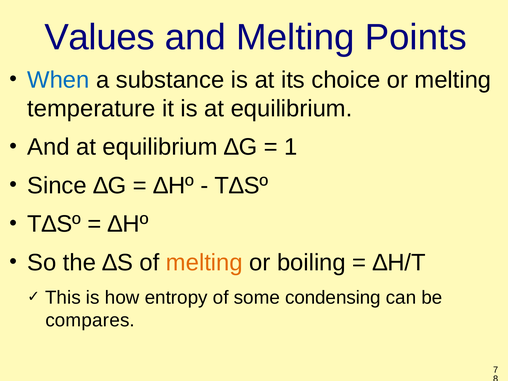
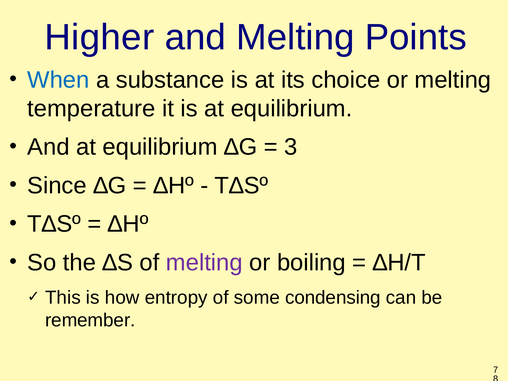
Values: Values -> Higher
1: 1 -> 3
melting at (204, 263) colour: orange -> purple
compares: compares -> remember
